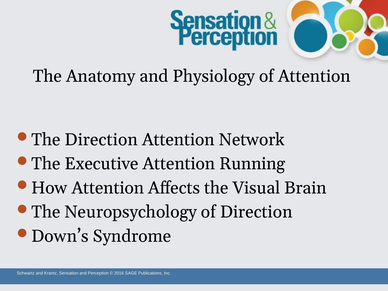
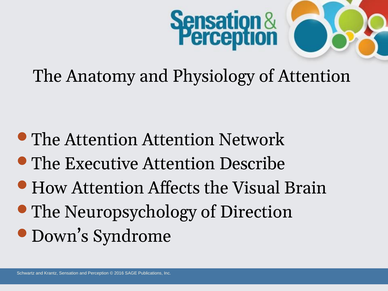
The Direction: Direction -> Attention
Running: Running -> Describe
